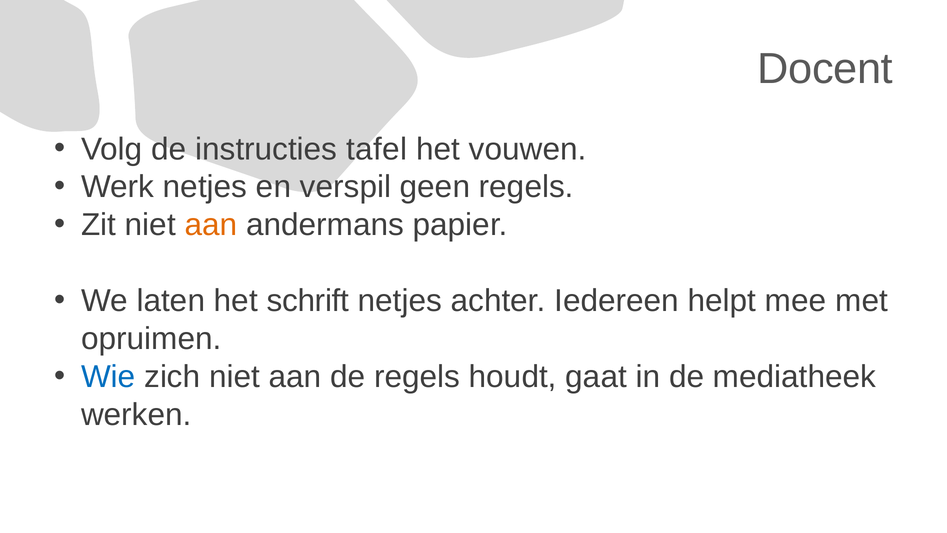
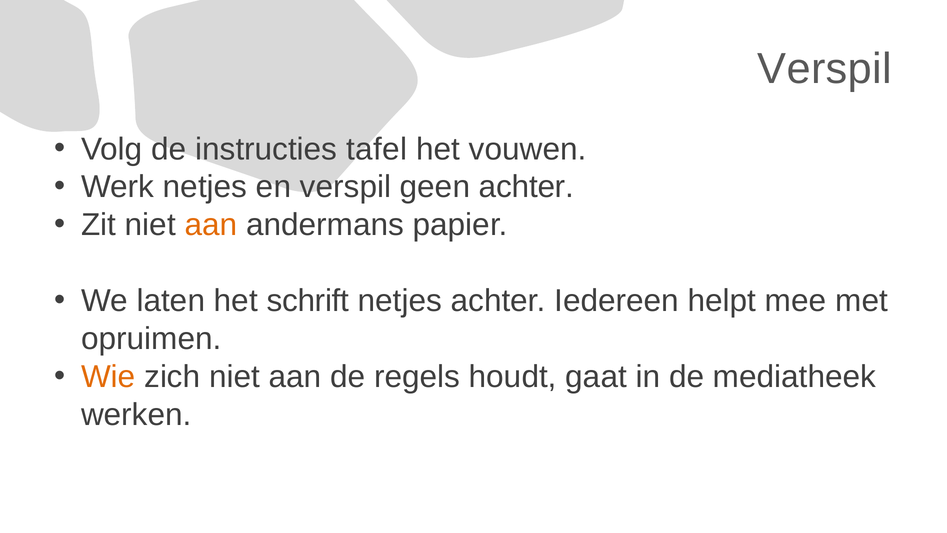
Docent at (825, 69): Docent -> Verspil
geen regels: regels -> achter
Wie colour: blue -> orange
